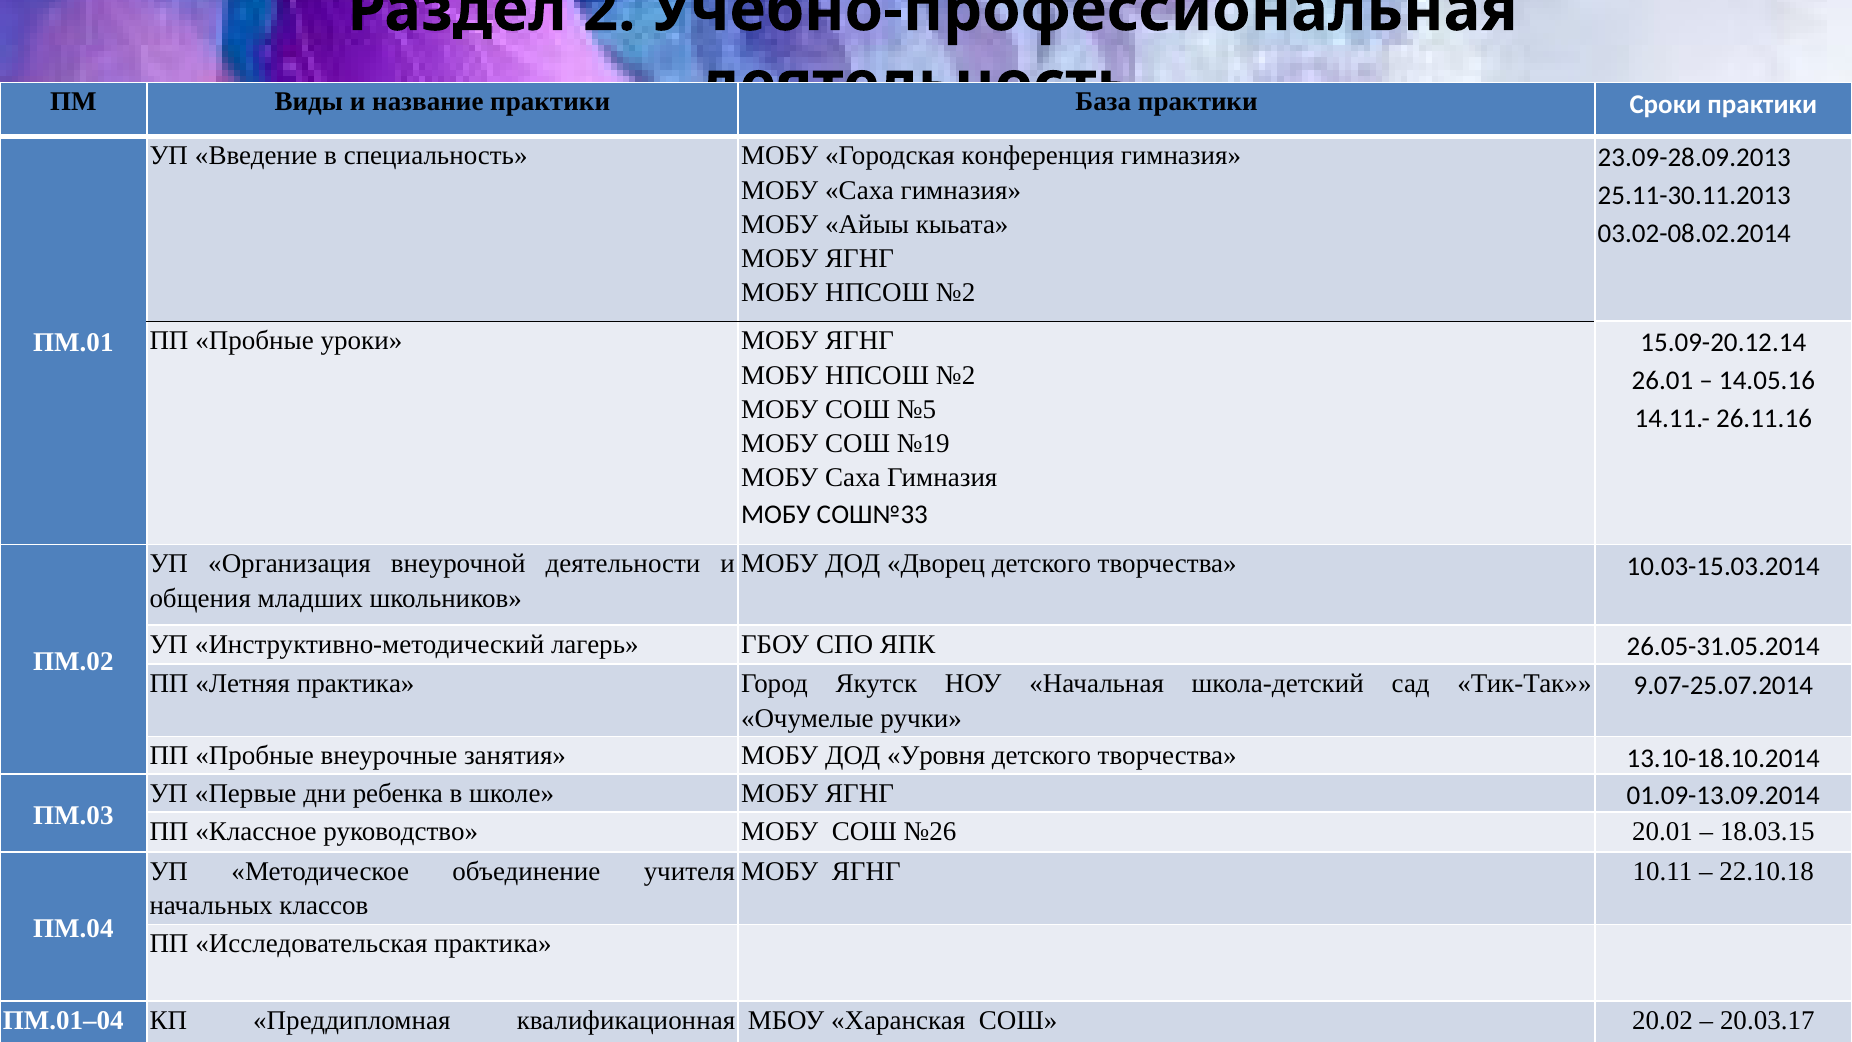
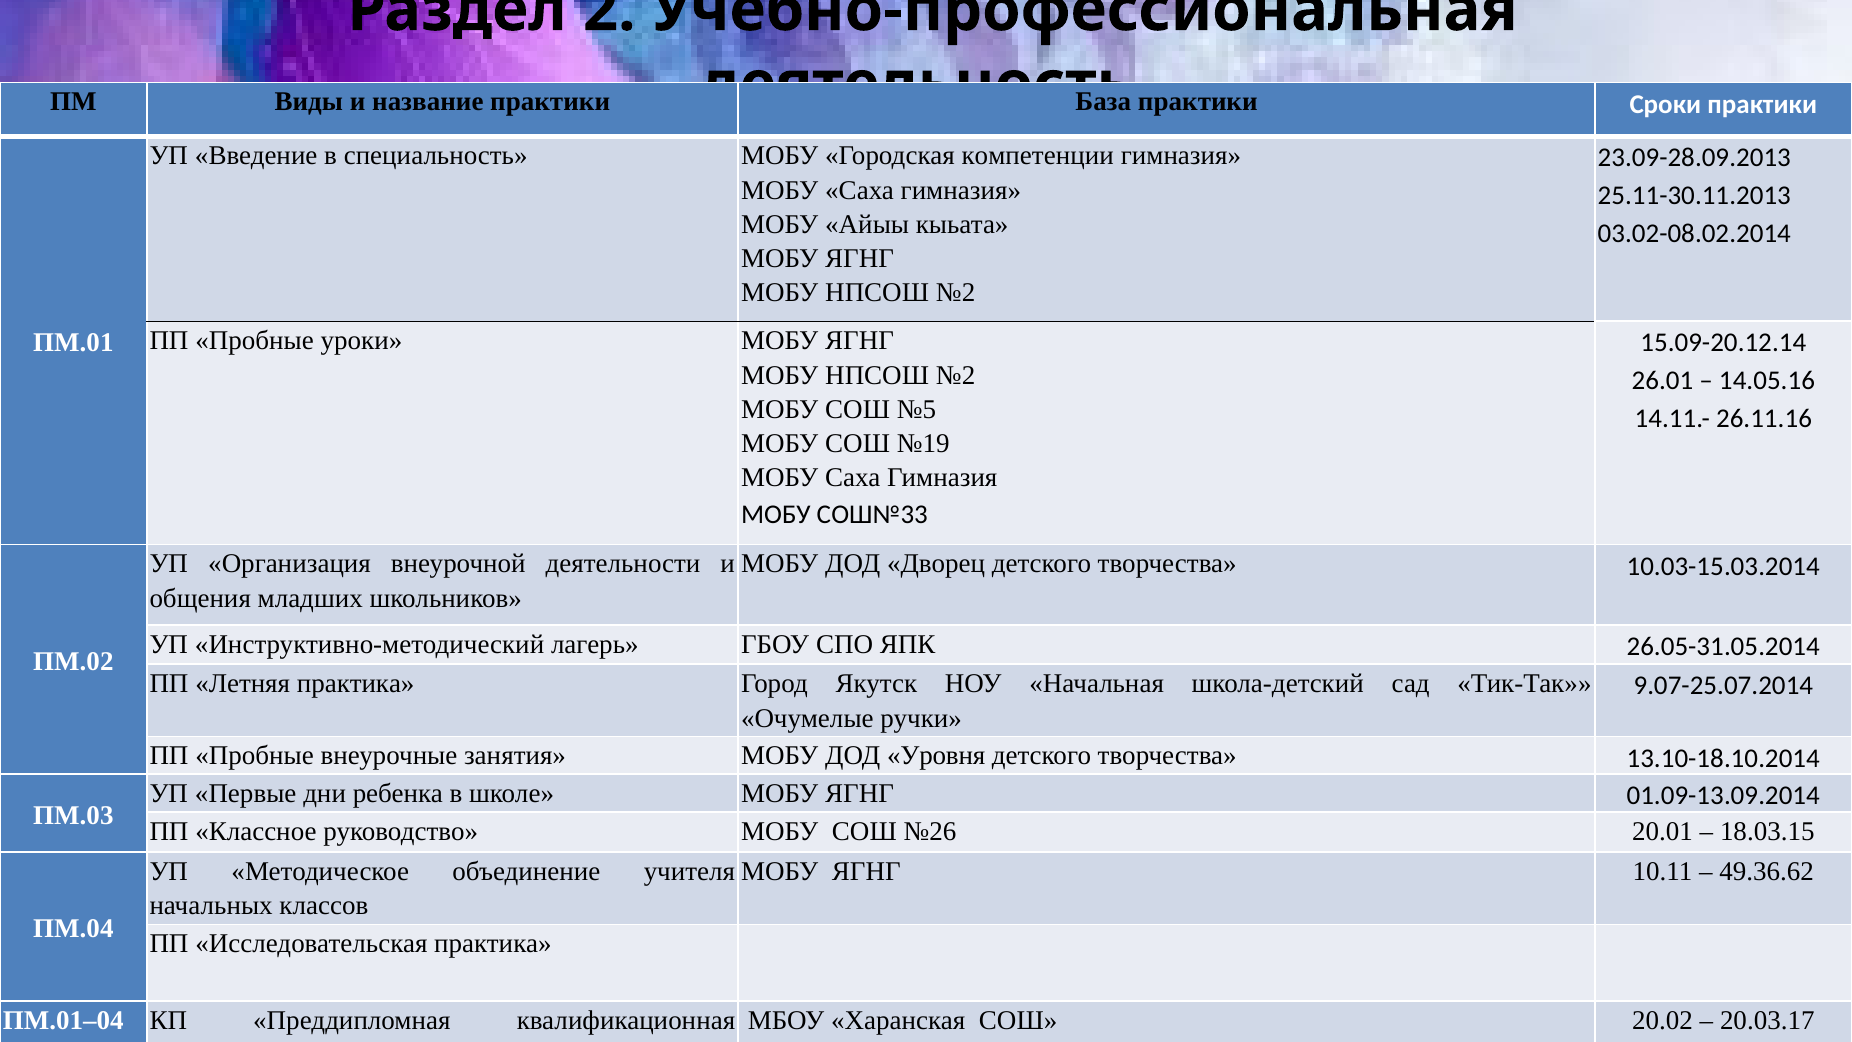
конференция: конференция -> компетенции
22.10.18: 22.10.18 -> 49.36.62
